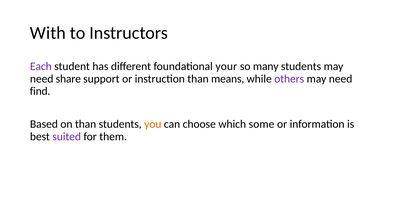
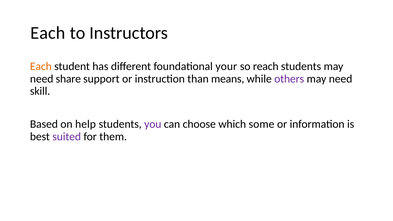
With at (48, 33): With -> Each
Each at (41, 66) colour: purple -> orange
many: many -> reach
find: find -> skill
on than: than -> help
you colour: orange -> purple
